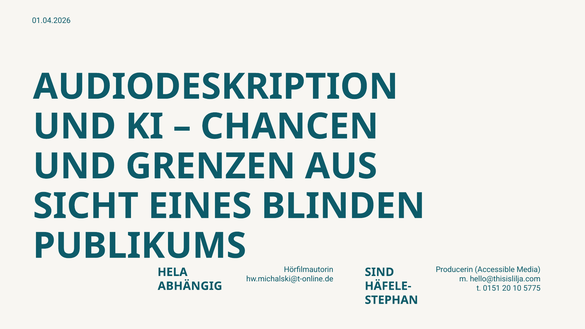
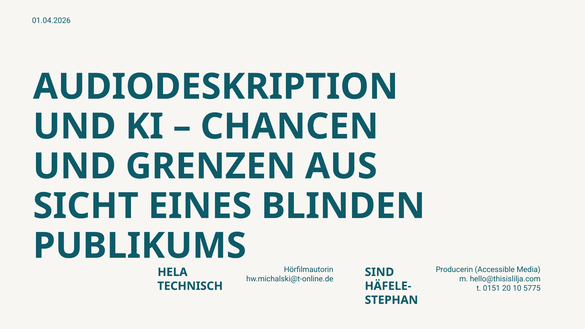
ABHÄNGIG: ABHÄNGIG -> TECHNISCH
